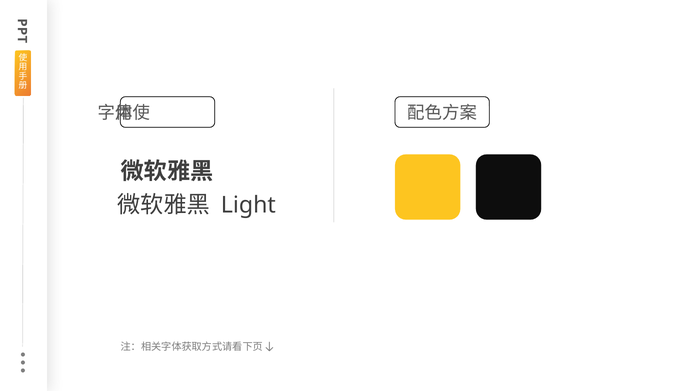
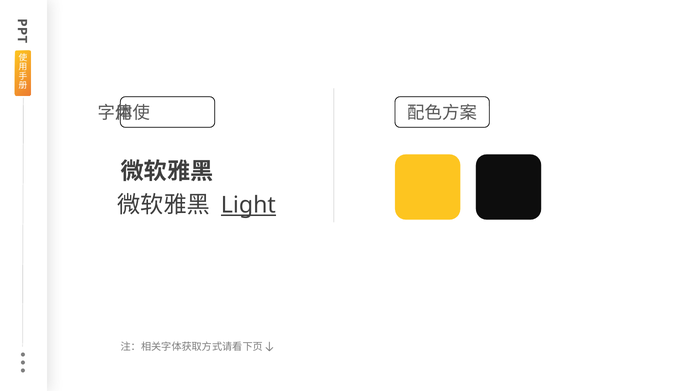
Light underline: none -> present
